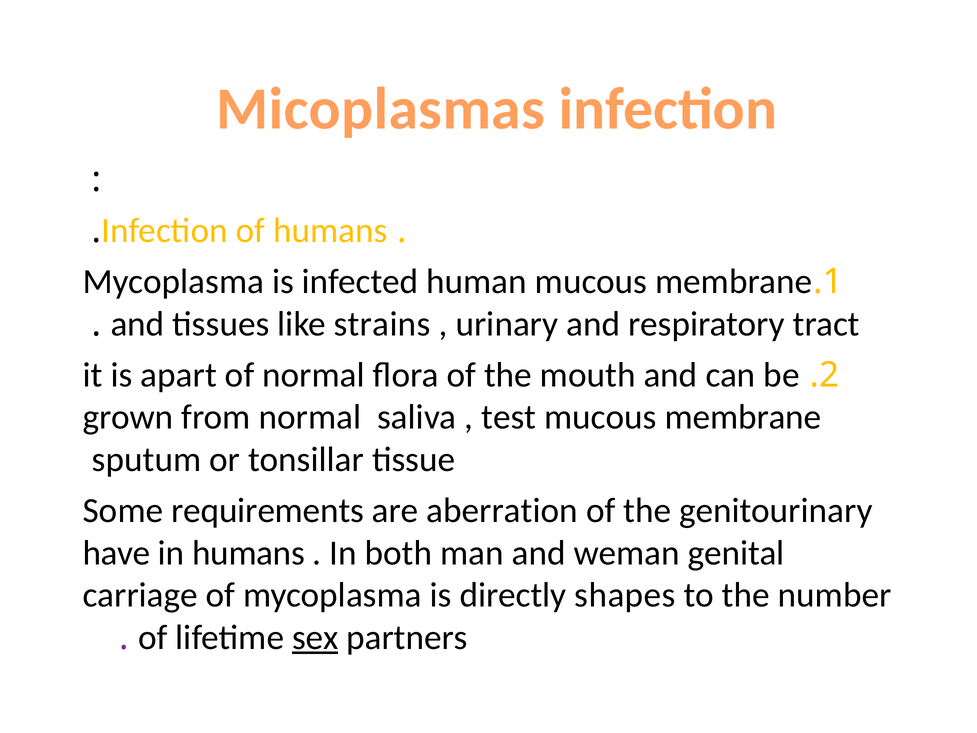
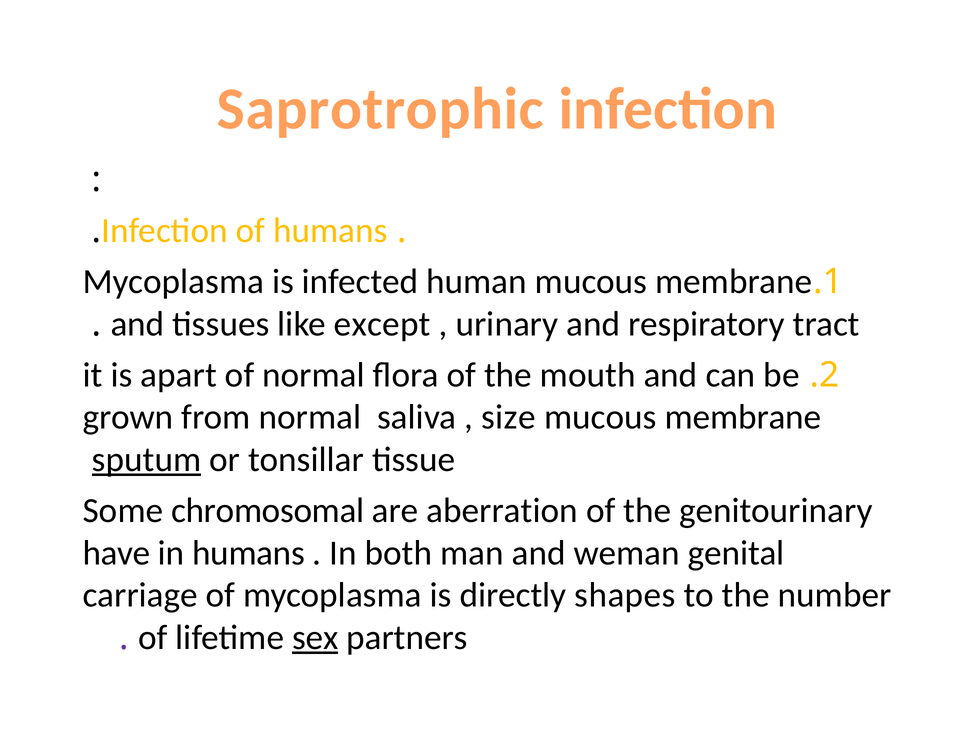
Micoplasmas: Micoplasmas -> Saprotrophic
strains: strains -> except
test: test -> size
sputum underline: none -> present
requirements: requirements -> chromosomal
